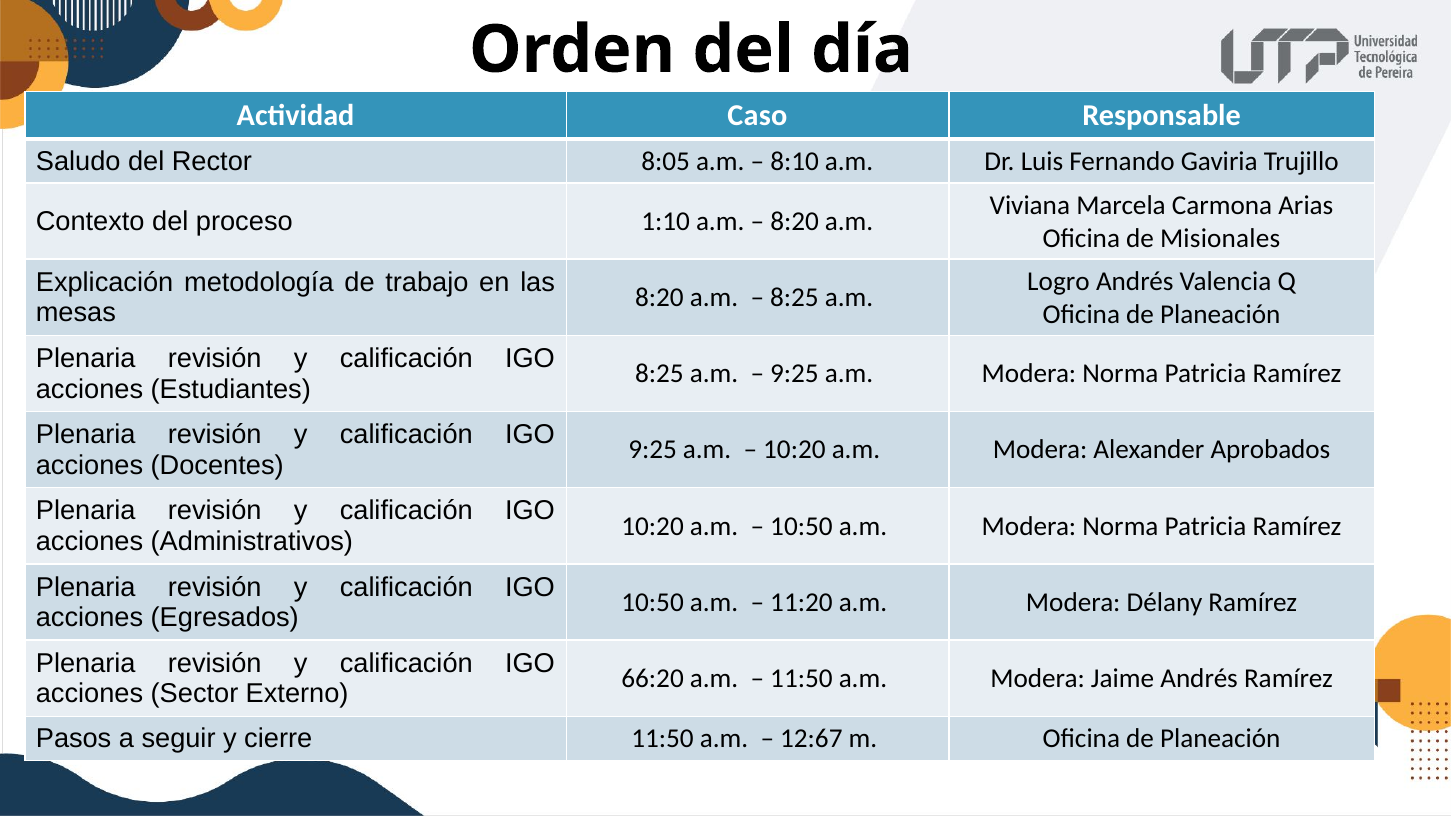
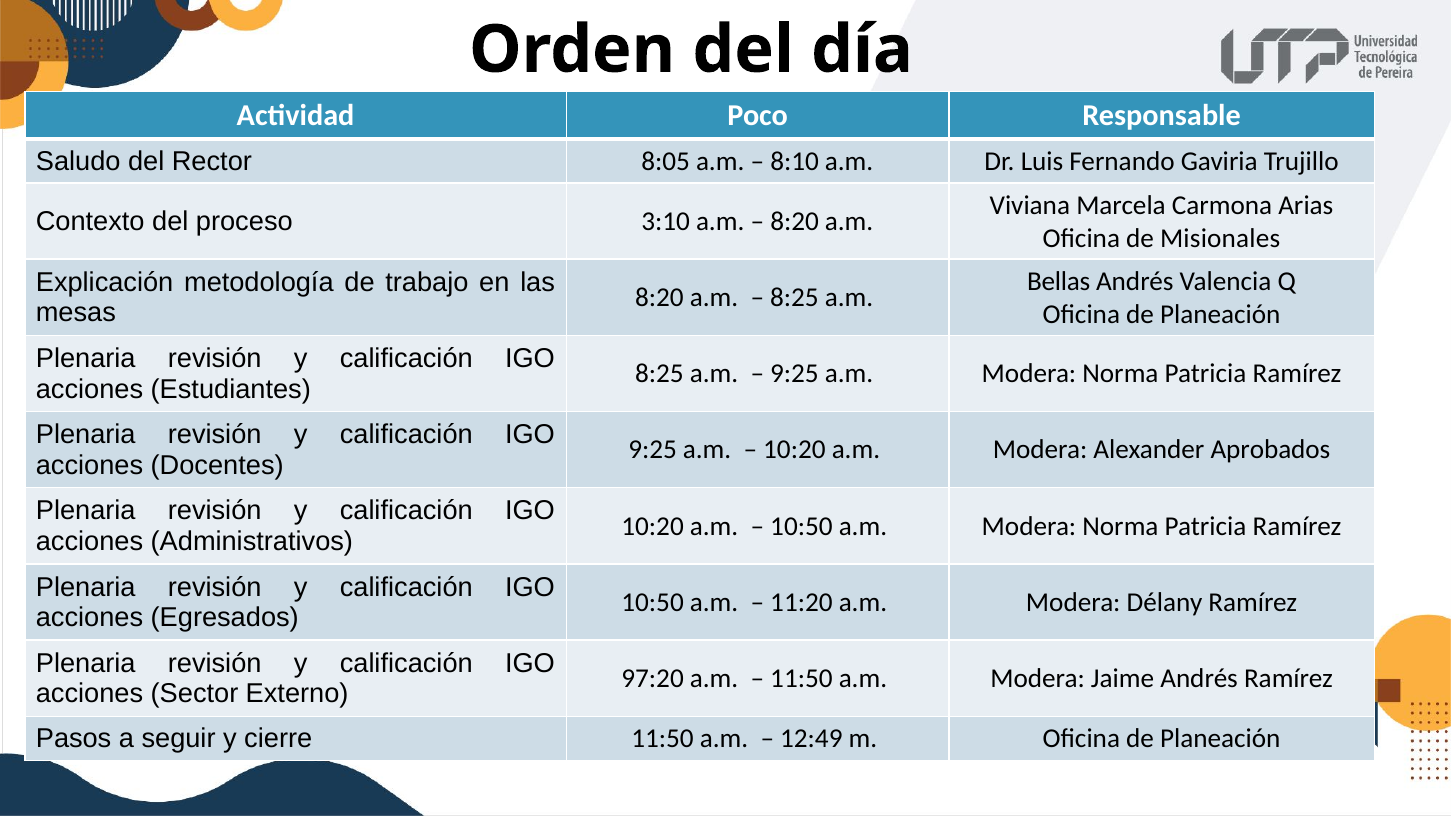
Caso: Caso -> Poco
1:10: 1:10 -> 3:10
Logro: Logro -> Bellas
66:20: 66:20 -> 97:20
12:67: 12:67 -> 12:49
